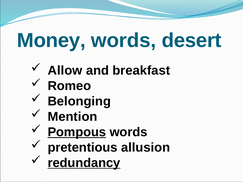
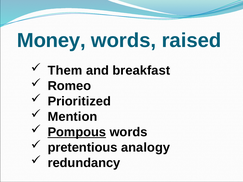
desert: desert -> raised
Allow: Allow -> Them
Belonging: Belonging -> Prioritized
allusion: allusion -> analogy
redundancy underline: present -> none
